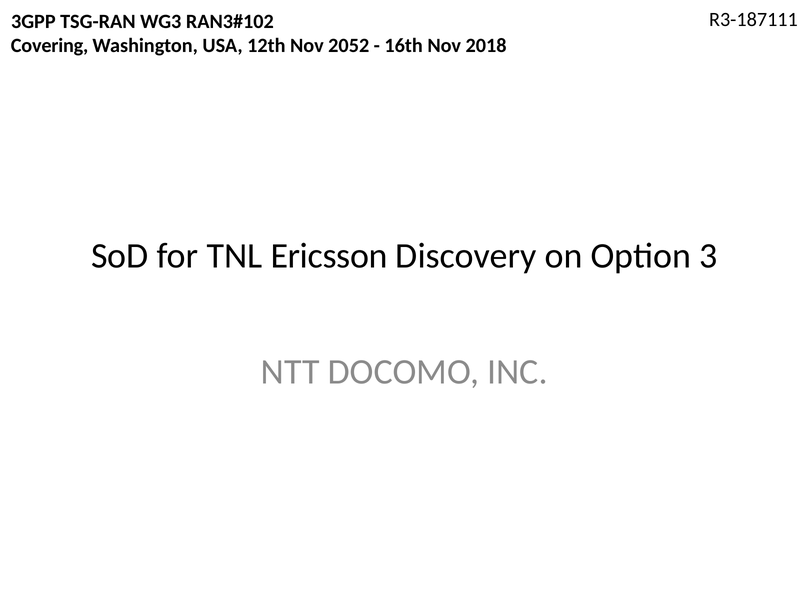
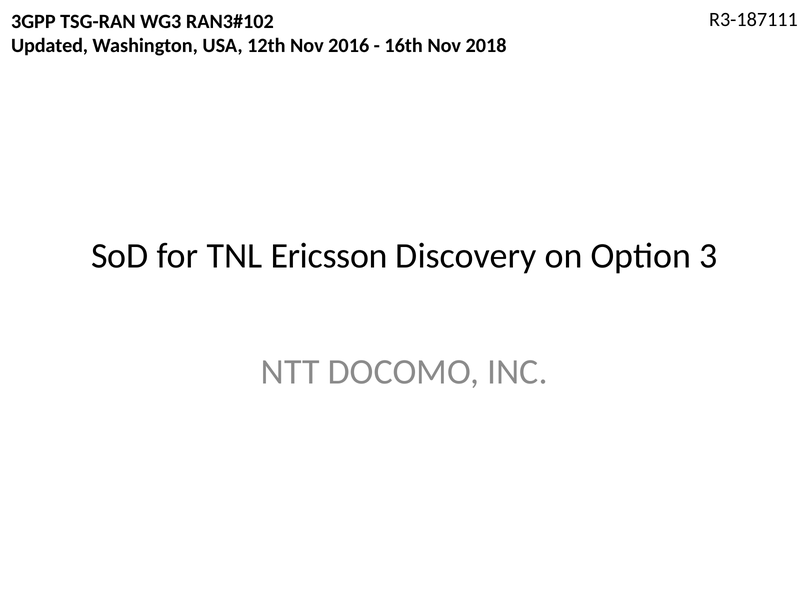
Covering: Covering -> Updated
2052: 2052 -> 2016
